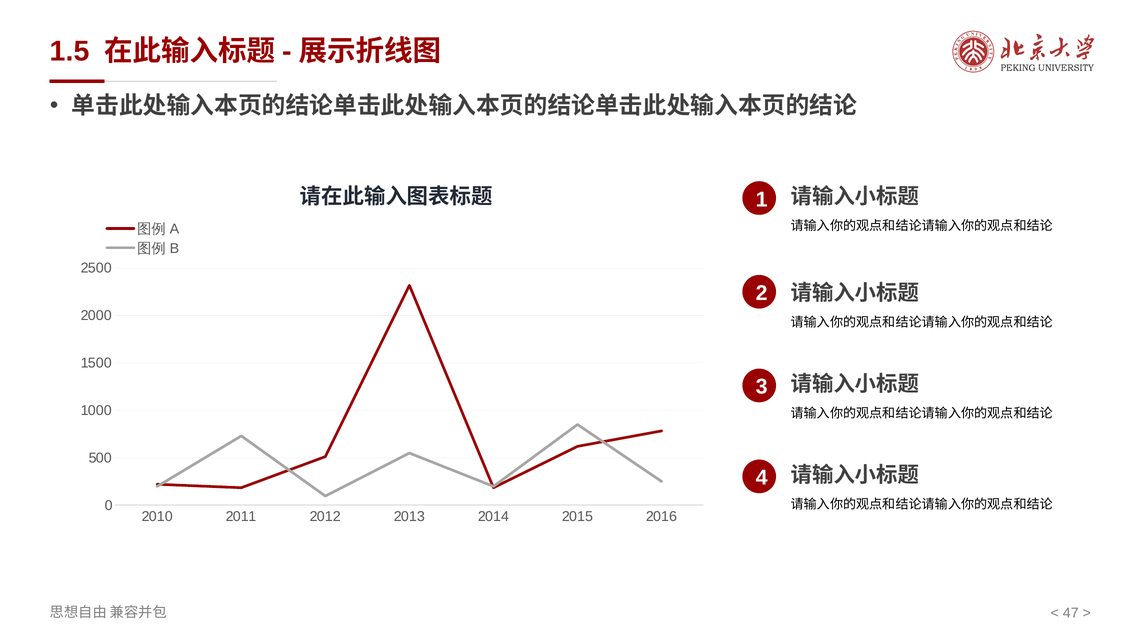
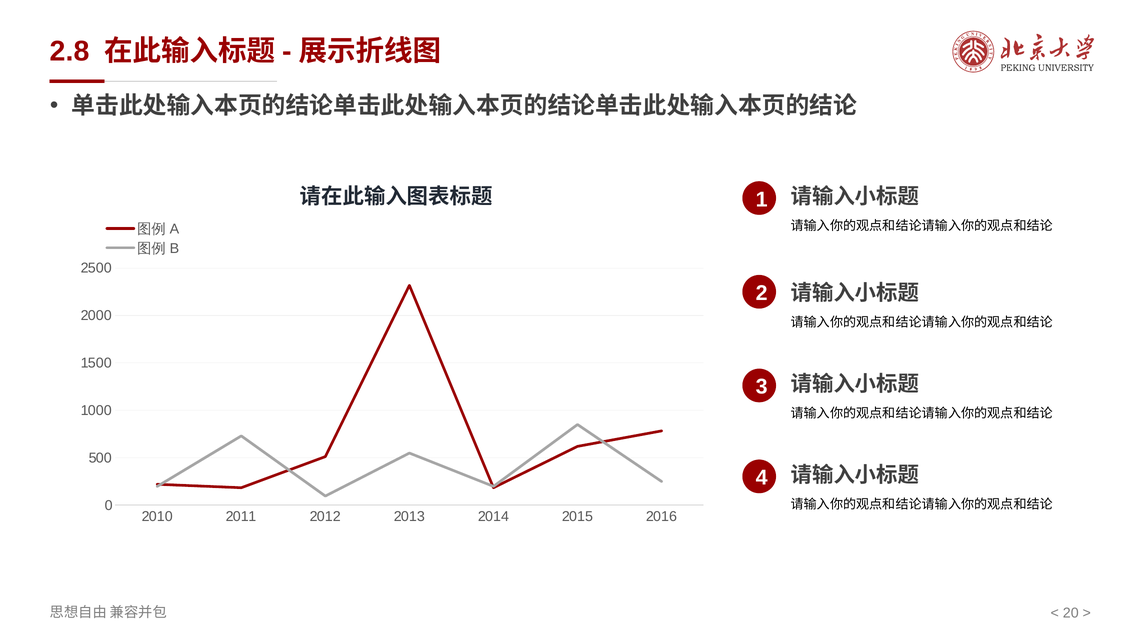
1.5: 1.5 -> 2.8
47: 47 -> 20
